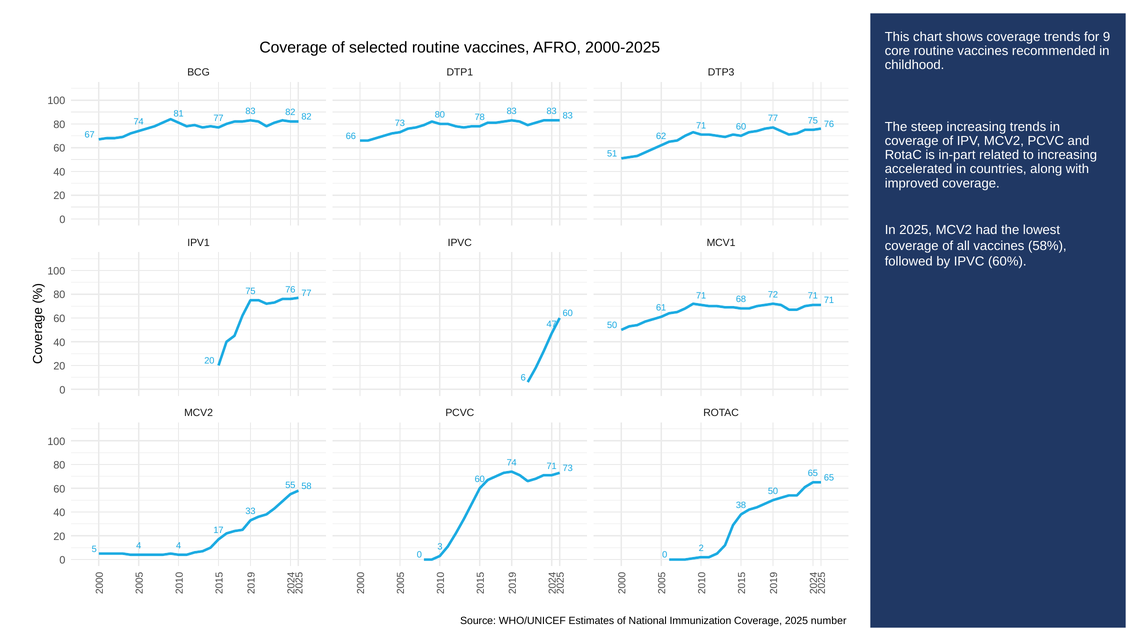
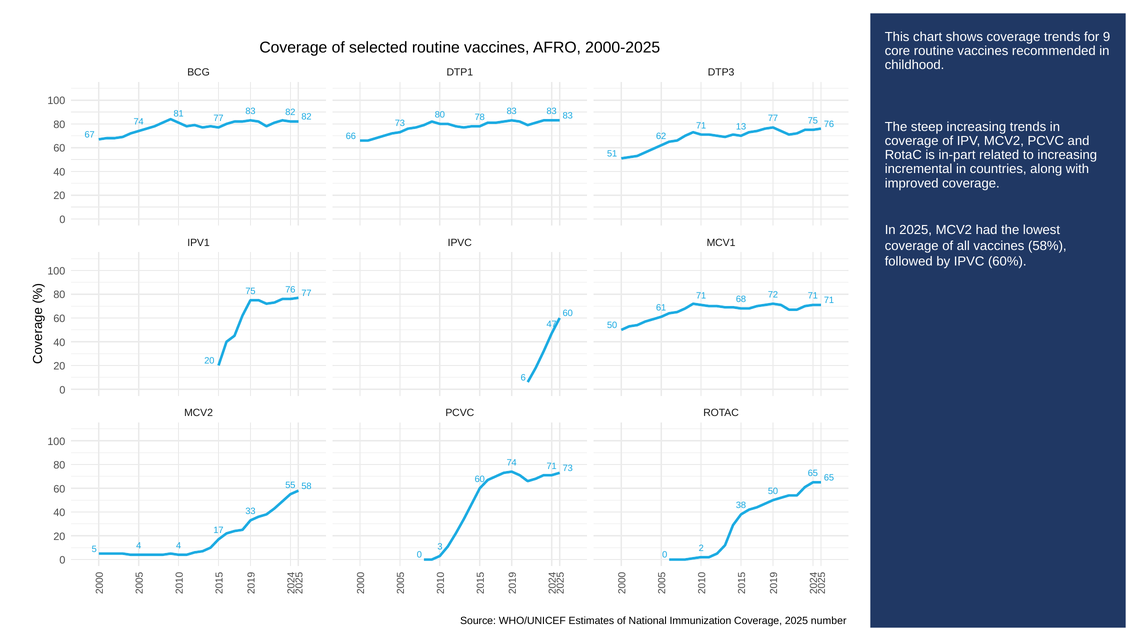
71 60: 60 -> 13
accelerated: accelerated -> incremental
